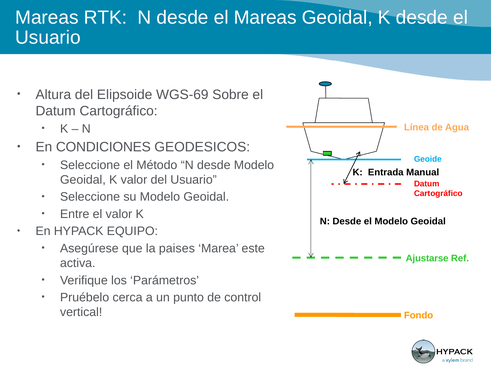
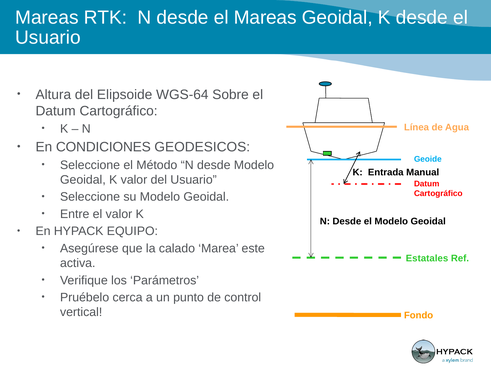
WGS-69: WGS-69 -> WGS-64
paises: paises -> calado
Ajustarse: Ajustarse -> Estatales
